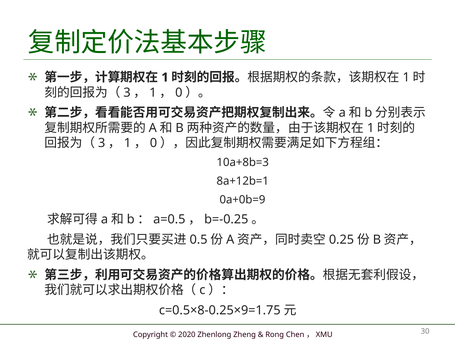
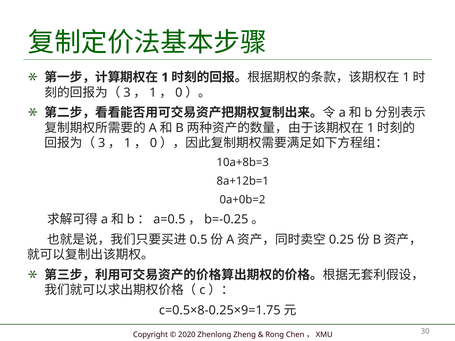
0a+0b=9: 0a+0b=9 -> 0a+0b=2
